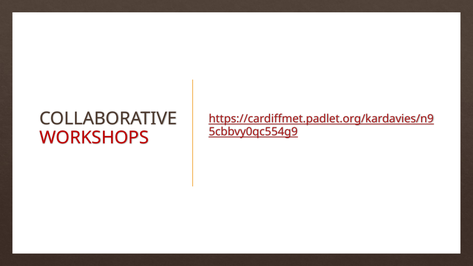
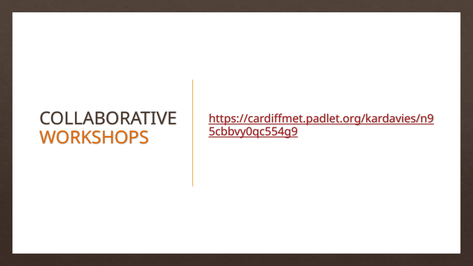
WORKSHOPS colour: red -> orange
